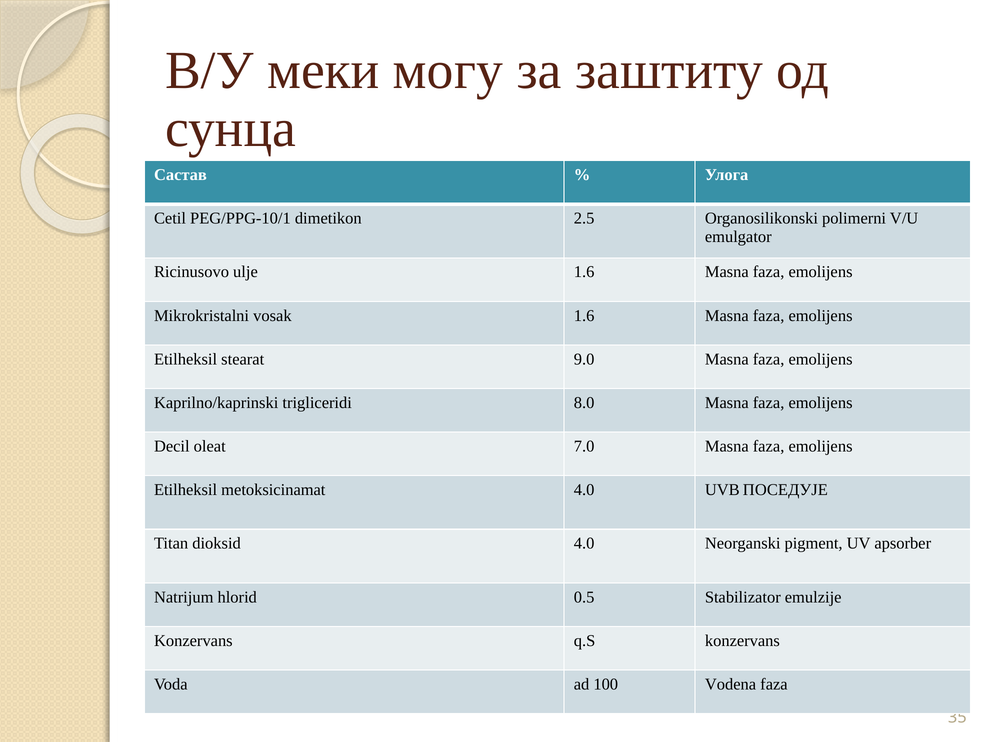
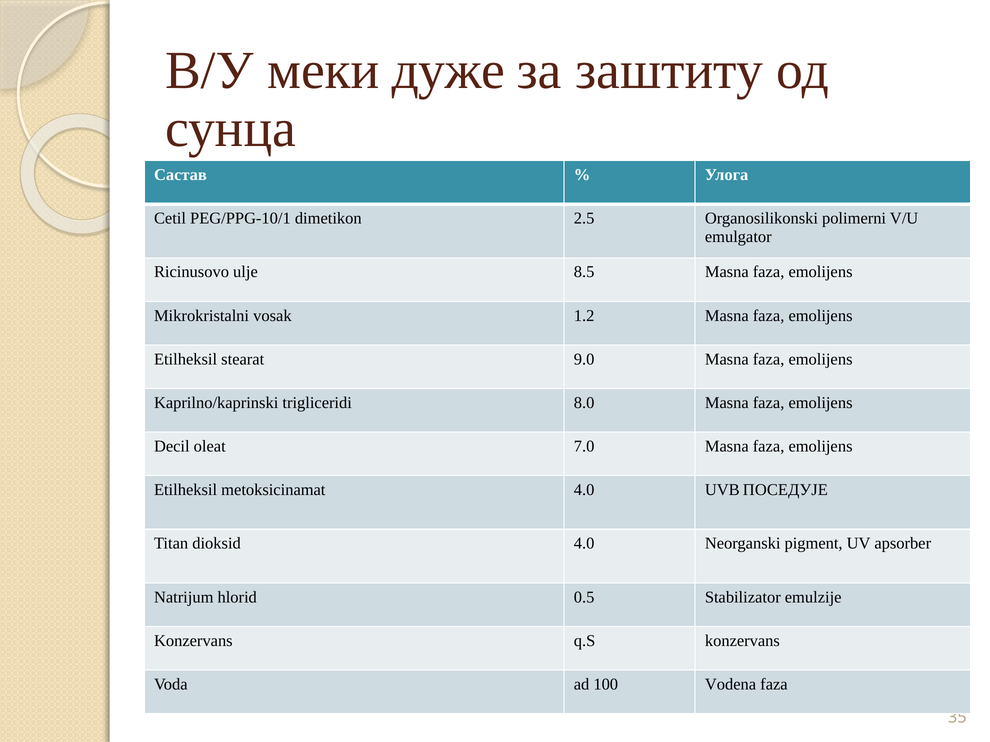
могу: могу -> дуже
ulje 1.6: 1.6 -> 8.5
vosak 1.6: 1.6 -> 1.2
